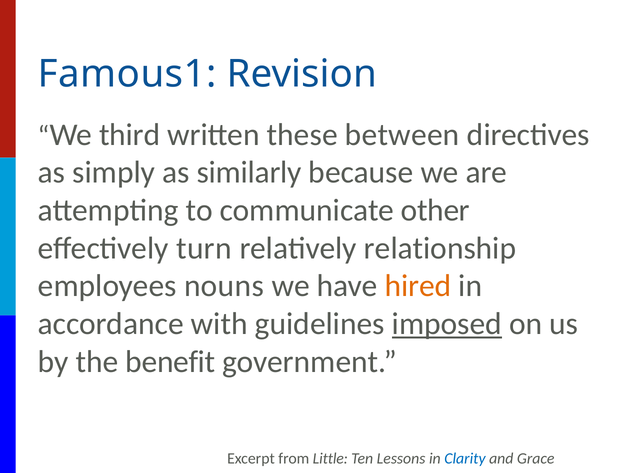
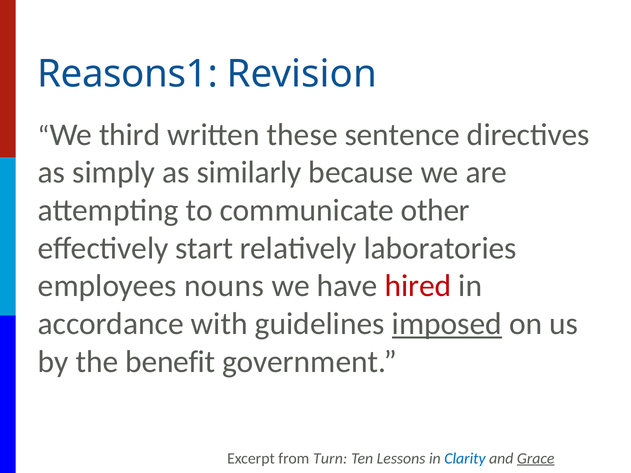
Famous1: Famous1 -> Reasons1
between: between -> sentence
turn: turn -> start
relationship: relationship -> laboratories
hired colour: orange -> red
Little: Little -> Turn
Grace underline: none -> present
